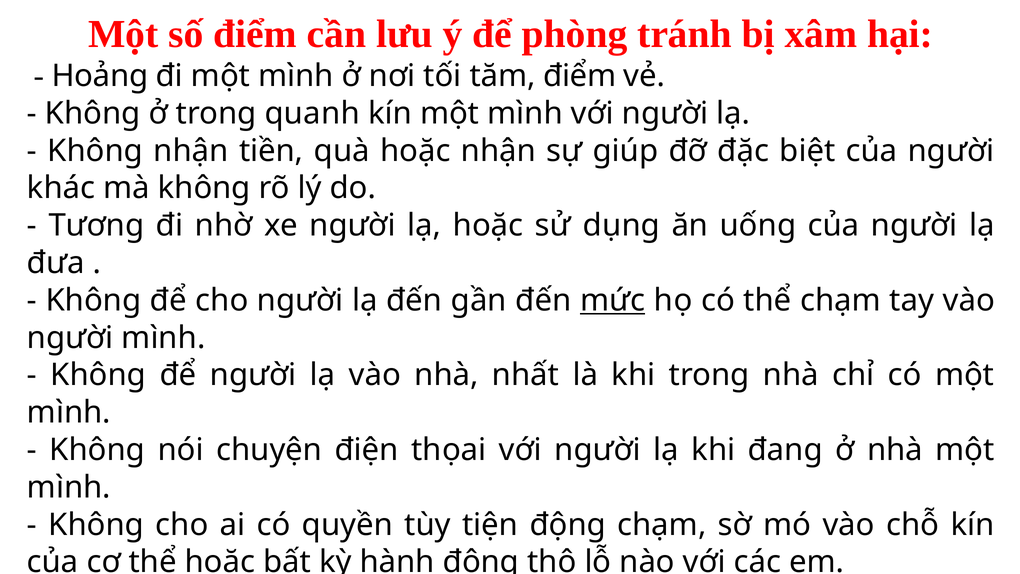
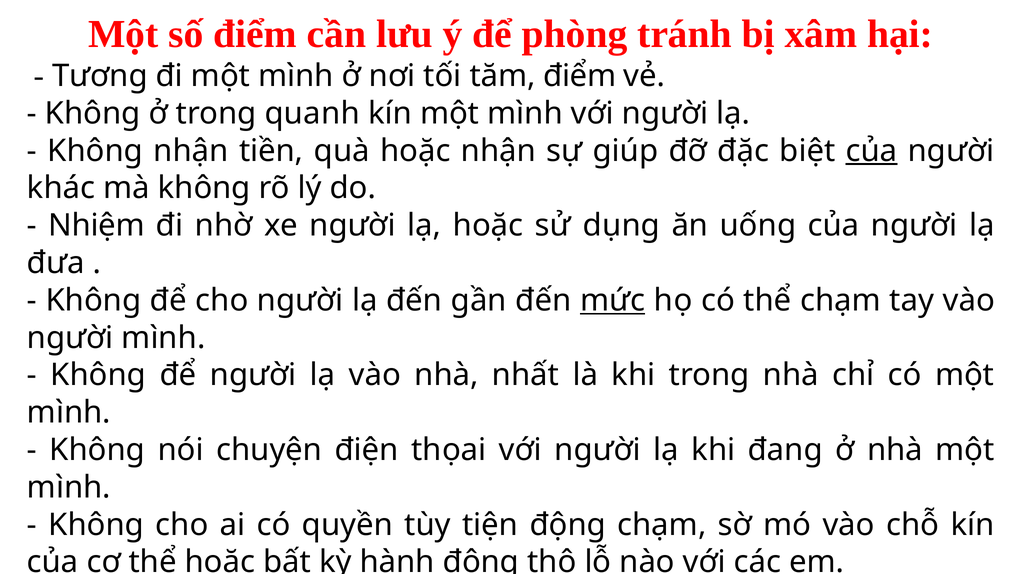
Hoảng: Hoảng -> Tương
của at (872, 151) underline: none -> present
Tương: Tương -> Nhiệm
